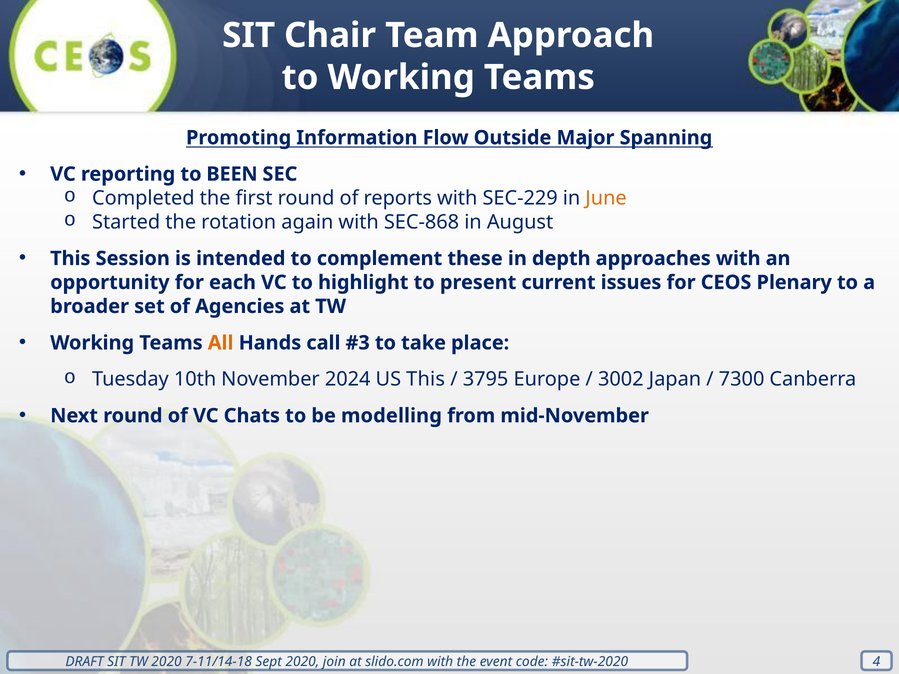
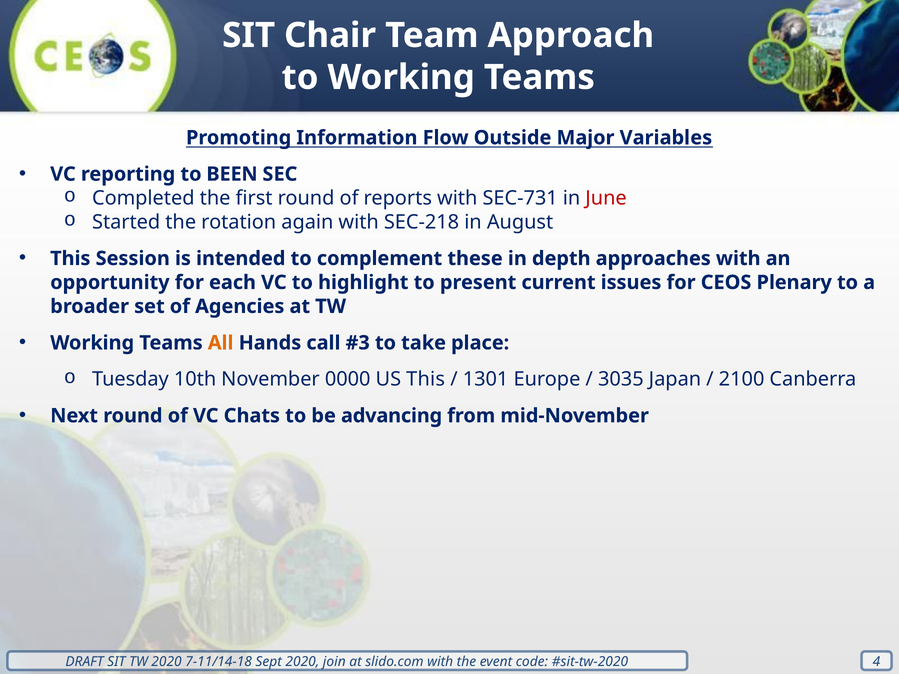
Spanning: Spanning -> Variables
SEC-229: SEC-229 -> SEC-731
June colour: orange -> red
SEC-868: SEC-868 -> SEC-218
2024: 2024 -> 0000
3795: 3795 -> 1301
3002: 3002 -> 3035
7300: 7300 -> 2100
modelling: modelling -> advancing
